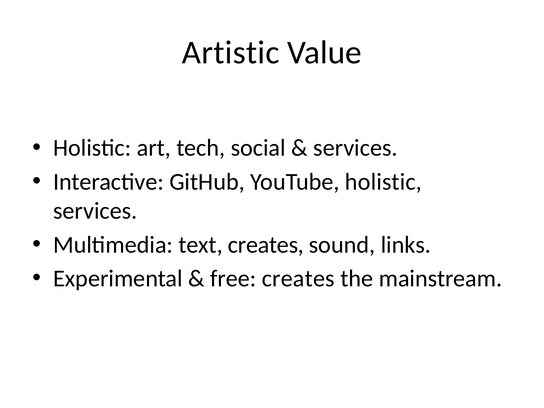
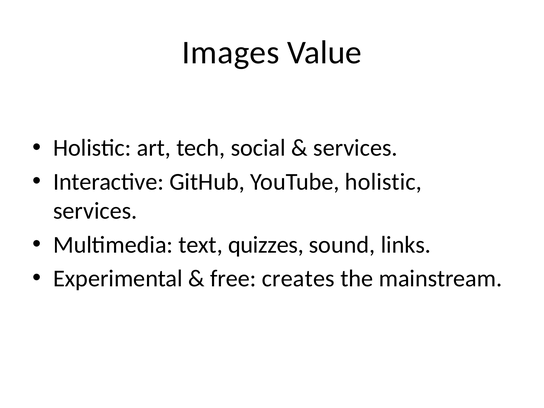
Artistic: Artistic -> Images
text creates: creates -> quizzes
